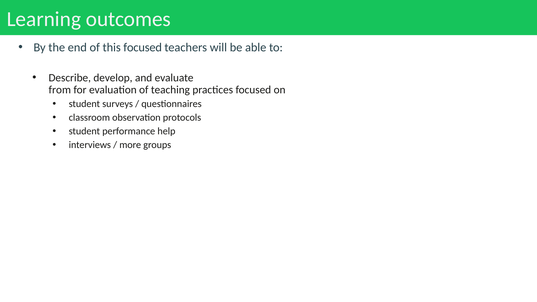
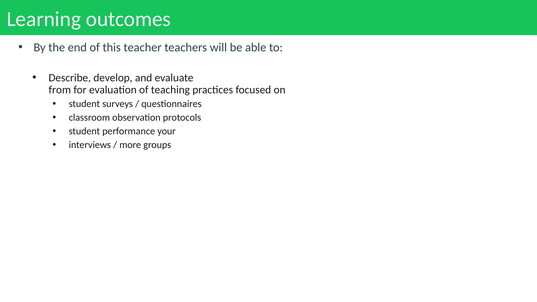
this focused: focused -> teacher
help: help -> your
